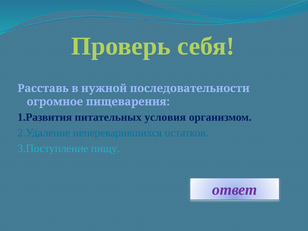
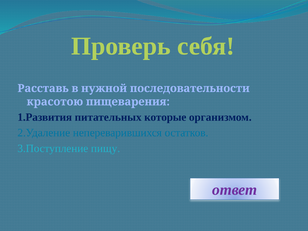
огромное: огромное -> красотою
условия: условия -> которые
